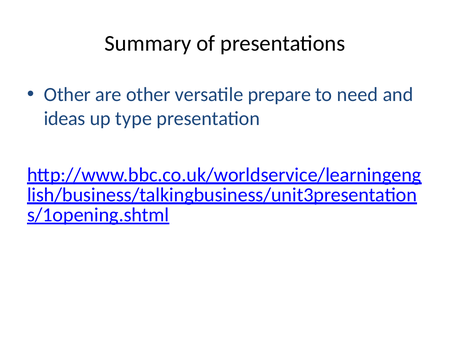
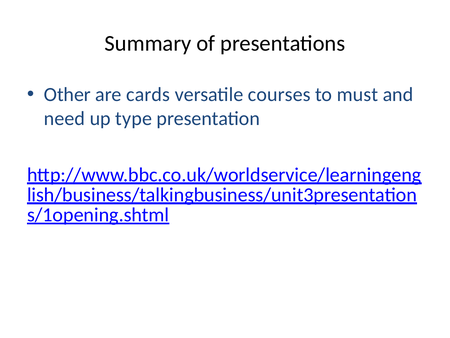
are other: other -> cards
prepare: prepare -> courses
need: need -> must
ideas: ideas -> need
